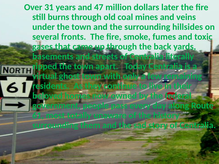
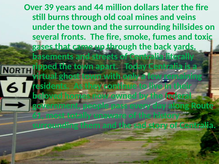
31: 31 -> 39
47: 47 -> 44
